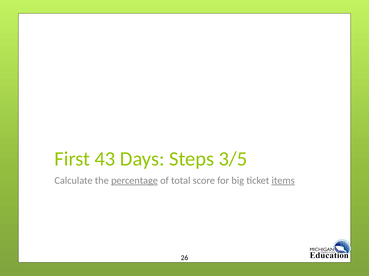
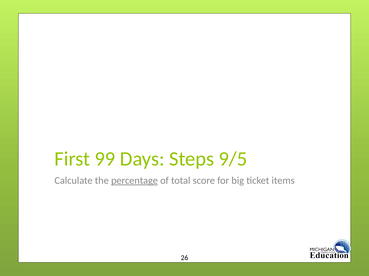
43: 43 -> 99
3/5: 3/5 -> 9/5
items underline: present -> none
